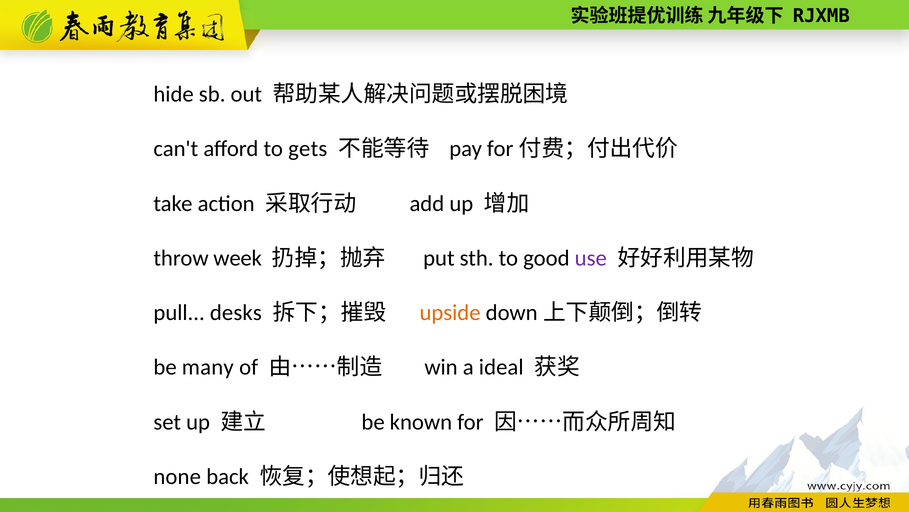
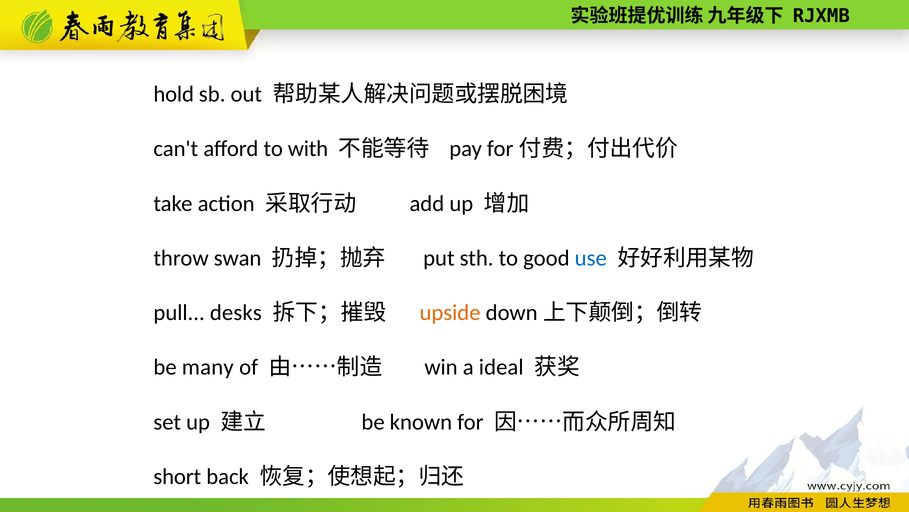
hide: hide -> hold
gets: gets -> with
week: week -> swan
use colour: purple -> blue
none: none -> short
